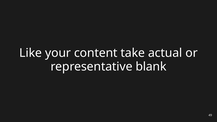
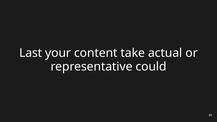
Like: Like -> Last
blank: blank -> could
